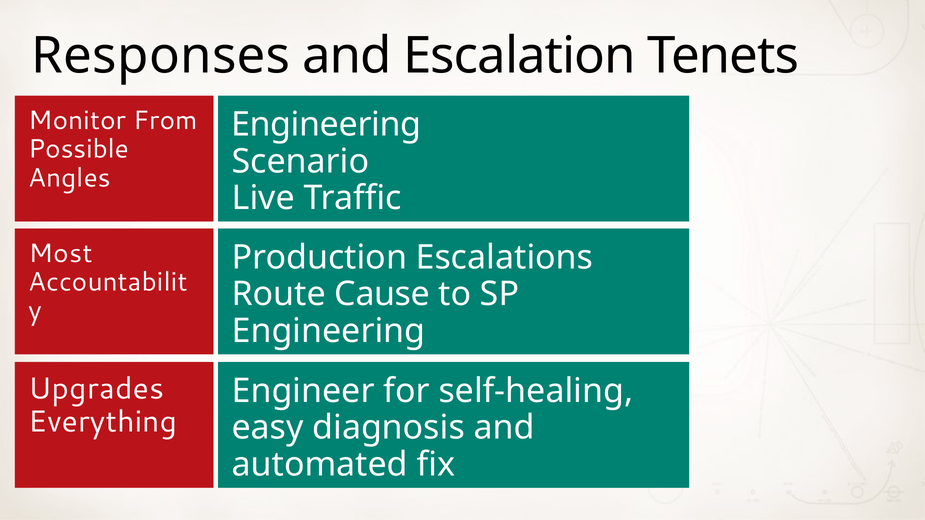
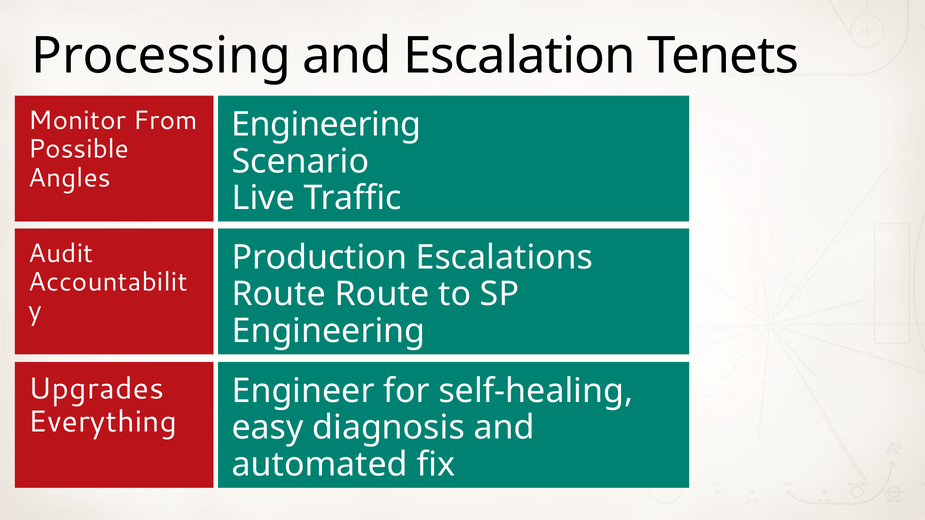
Responses: Responses -> Processing
Most: Most -> Audit
Route Cause: Cause -> Route
